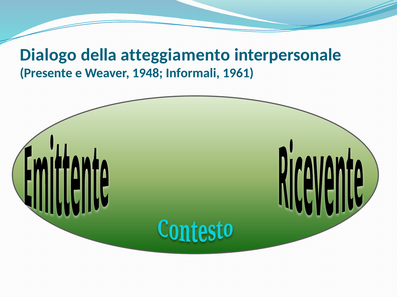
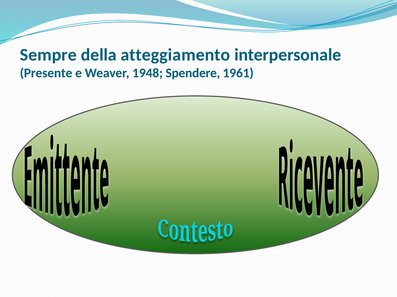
Dialogo: Dialogo -> Sempre
Informali: Informali -> Spendere
